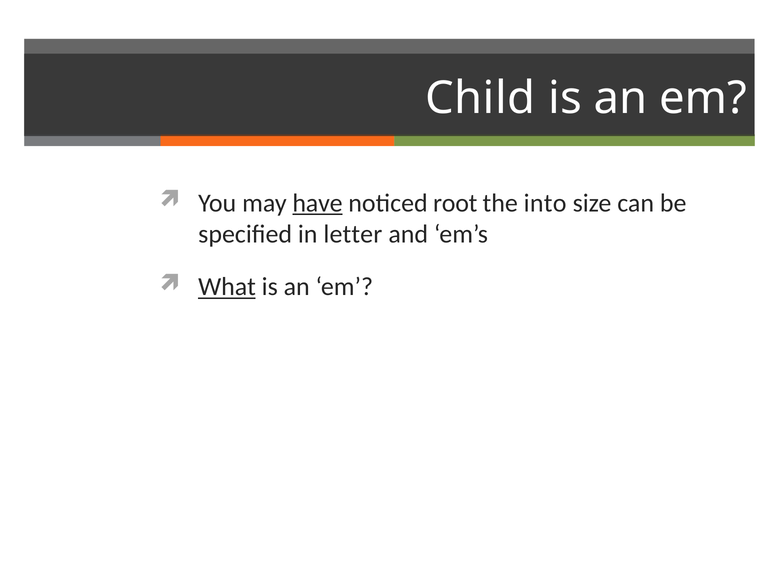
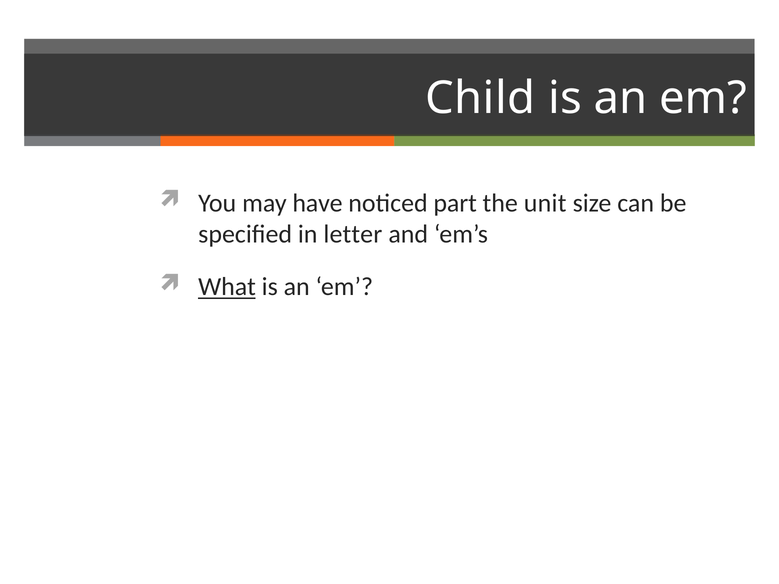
have underline: present -> none
root: root -> part
into: into -> unit
